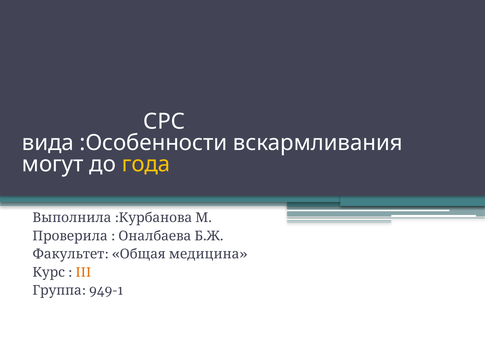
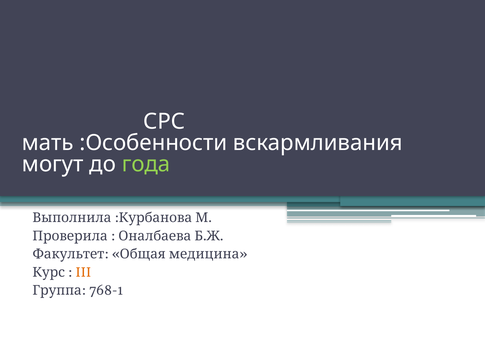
вида: вида -> мать
года colour: yellow -> light green
949-1: 949-1 -> 768-1
